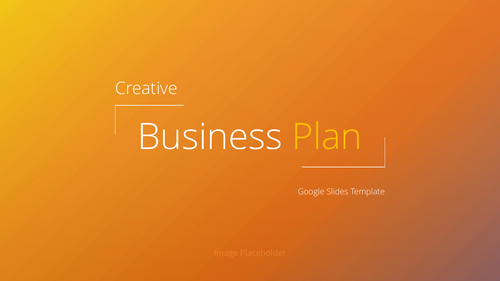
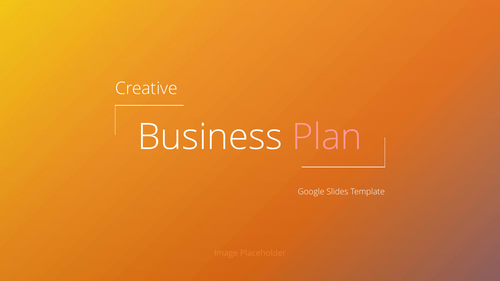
Plan colour: yellow -> pink
